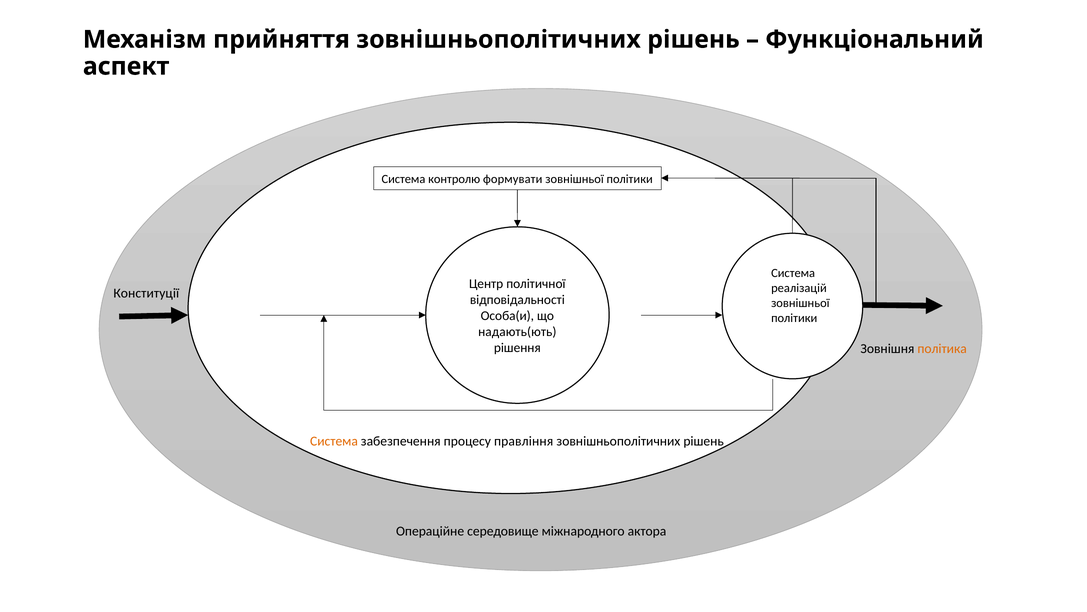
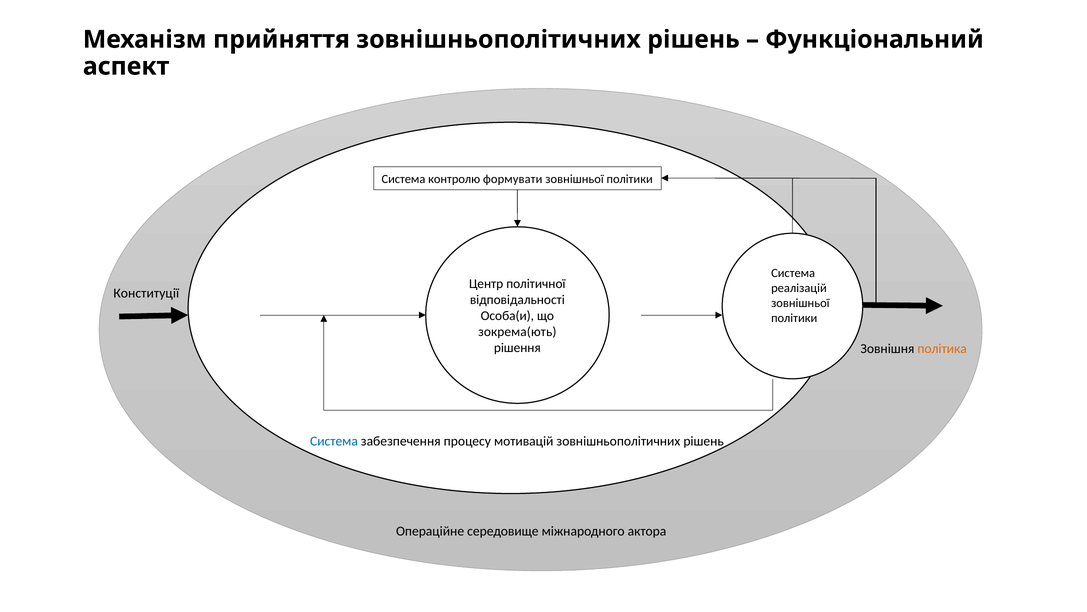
надають(ють: надають(ють -> зокрема(ють
Система at (334, 441) colour: orange -> blue
правління: правління -> мотивацій
